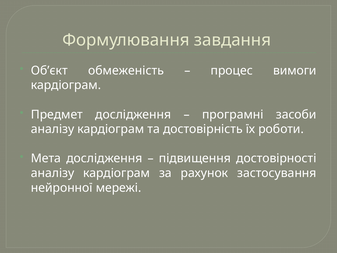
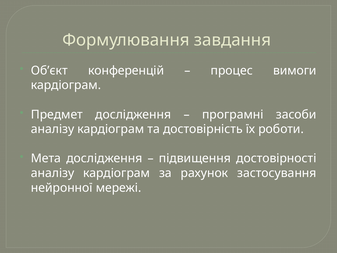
обмеженість: обмеженість -> конференцій
